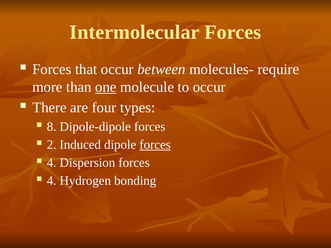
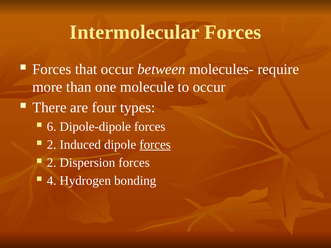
one underline: present -> none
8: 8 -> 6
4 at (52, 163): 4 -> 2
